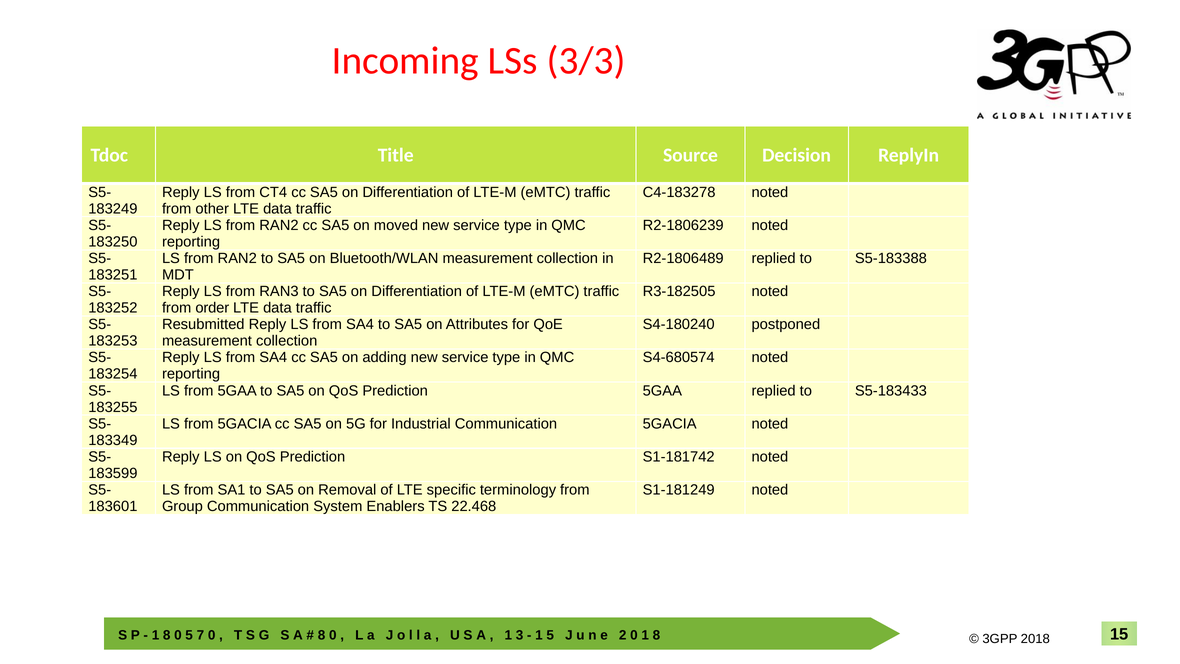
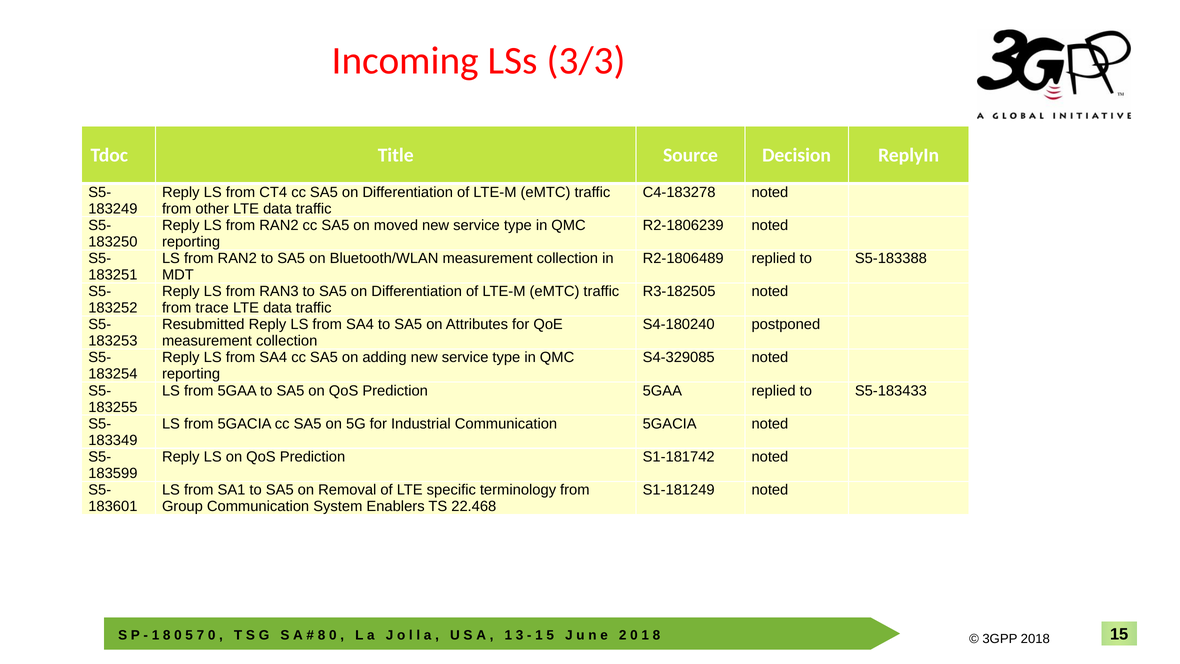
order: order -> trace
S4-680574: S4-680574 -> S4-329085
